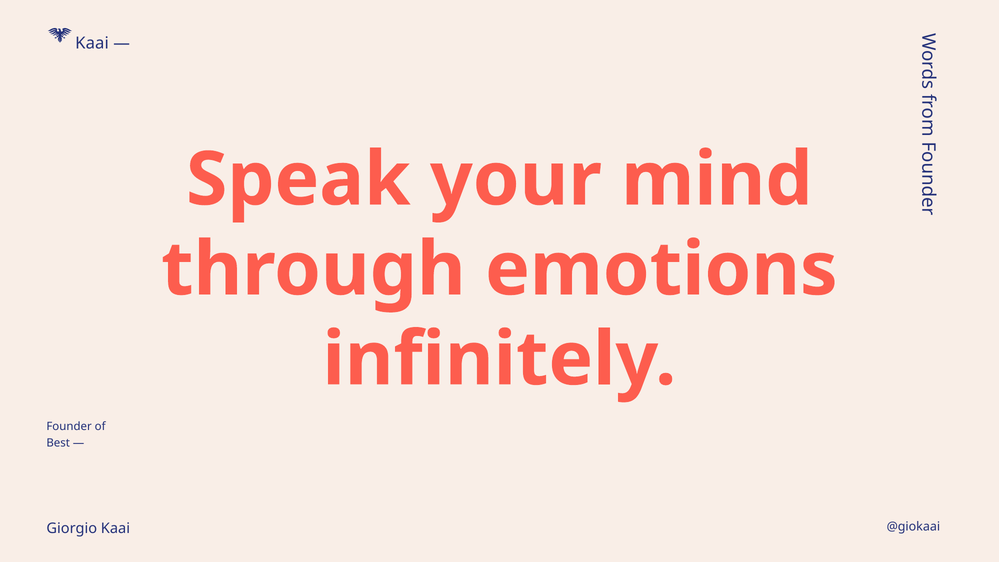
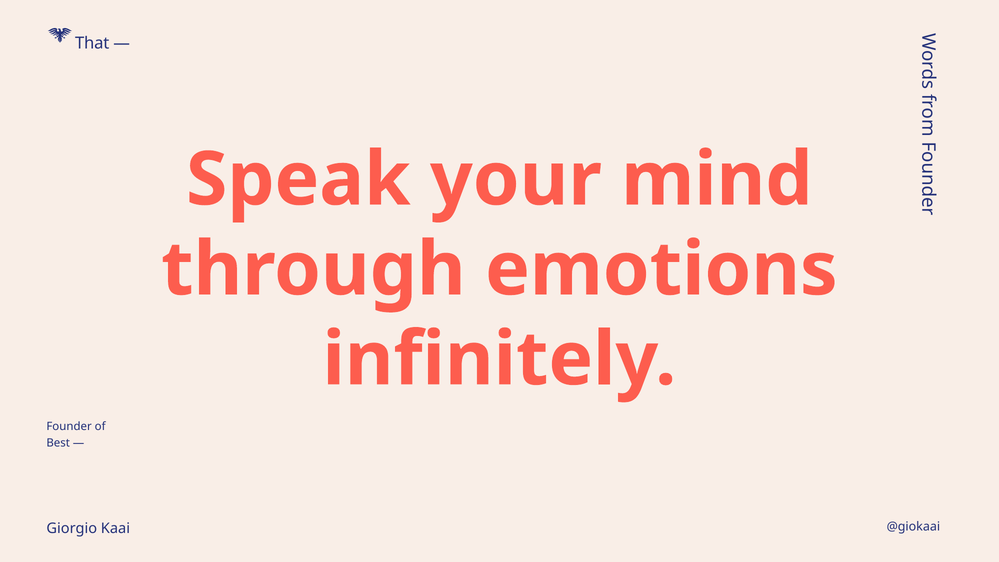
Kaai at (92, 43): Kaai -> That
